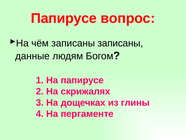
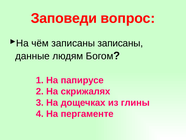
Папирусе at (64, 18): Папирусе -> Заповеди
